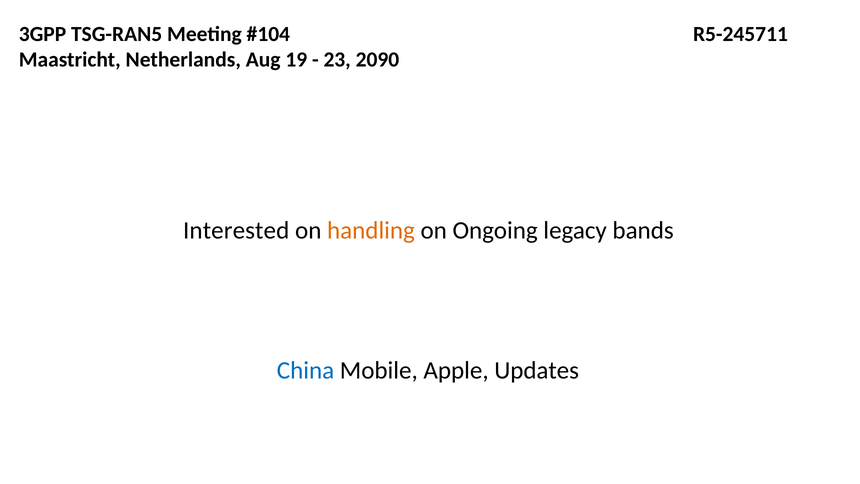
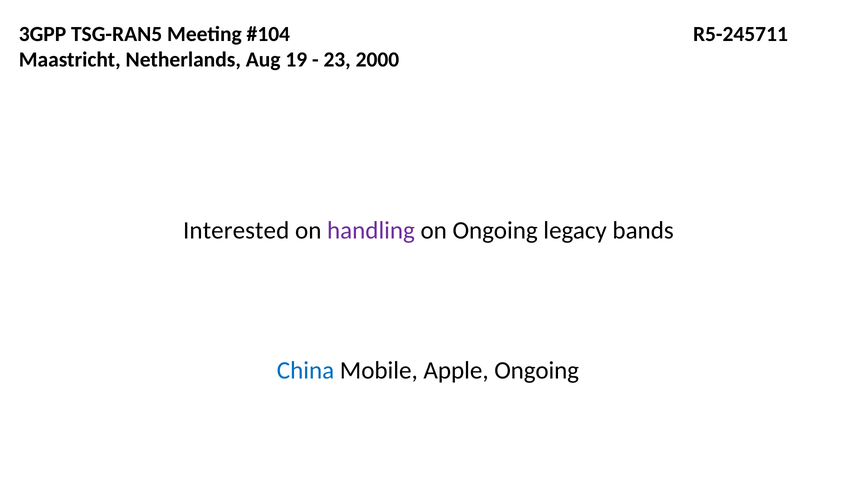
2090: 2090 -> 2000
handling colour: orange -> purple
Apple Updates: Updates -> Ongoing
